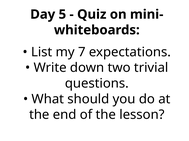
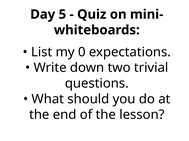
7: 7 -> 0
